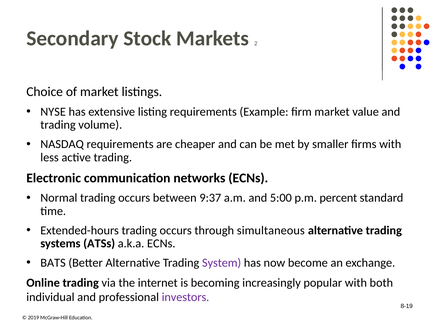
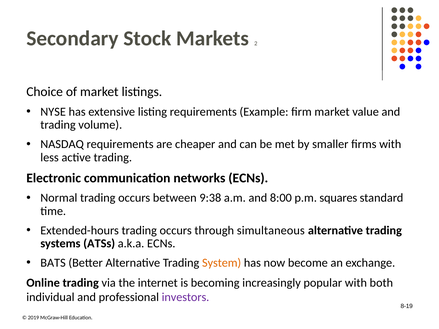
9:37: 9:37 -> 9:38
5:00: 5:00 -> 8:00
percent: percent -> squares
System colour: purple -> orange
